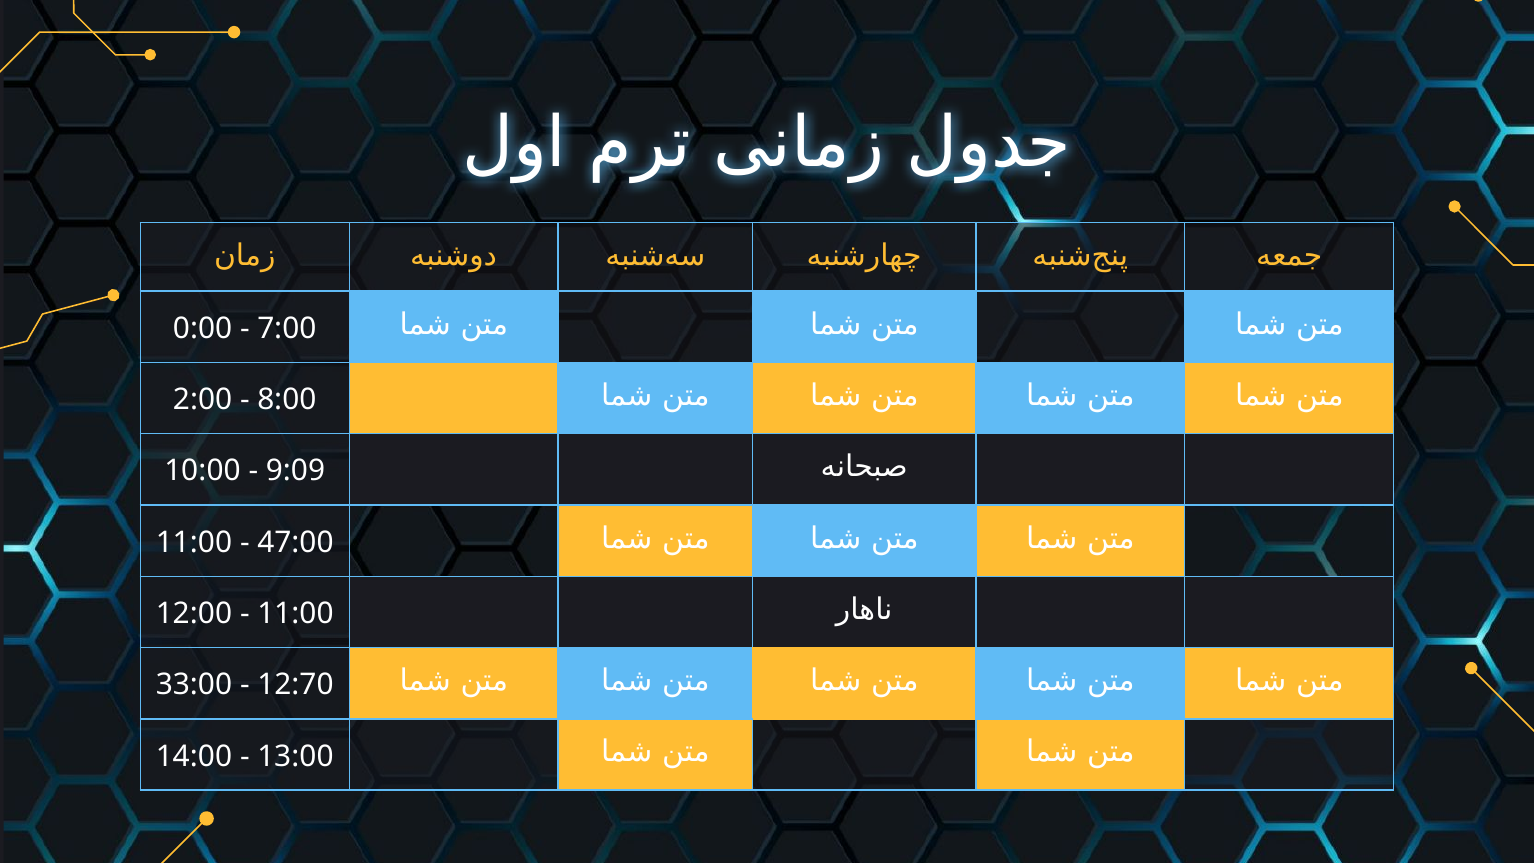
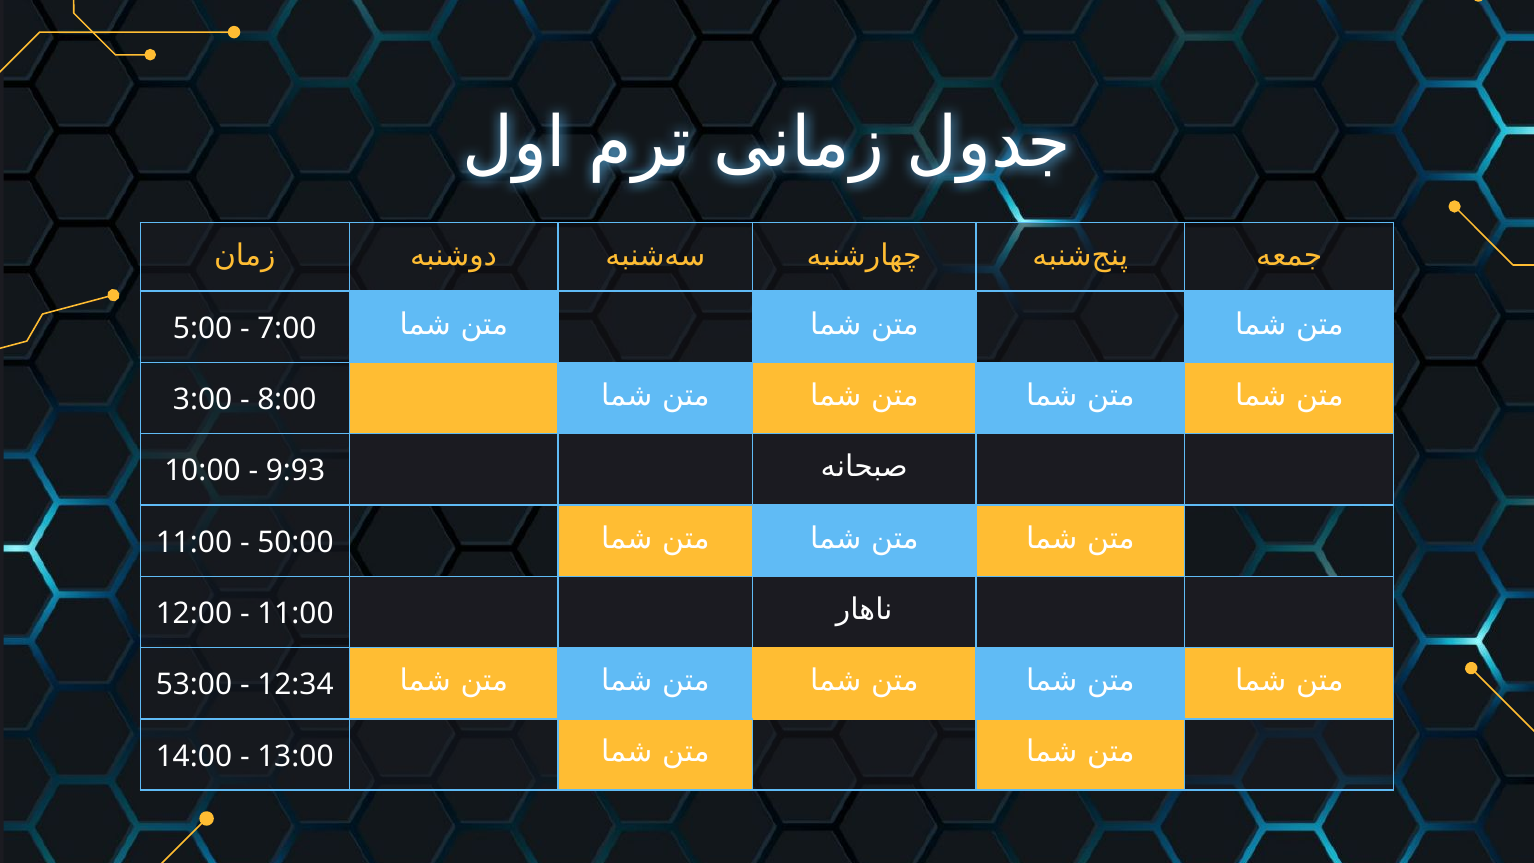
0:00: 0:00 -> 5:00
2:00: 2:00 -> 3:00
9:09: 9:09 -> 9:93
47:00: 47:00 -> 50:00
33:00: 33:00 -> 53:00
12:70: 12:70 -> 12:34
